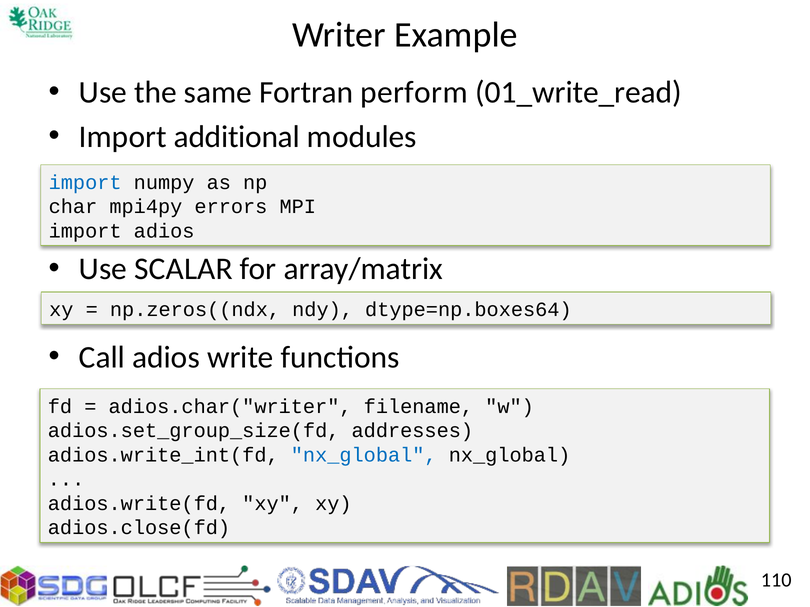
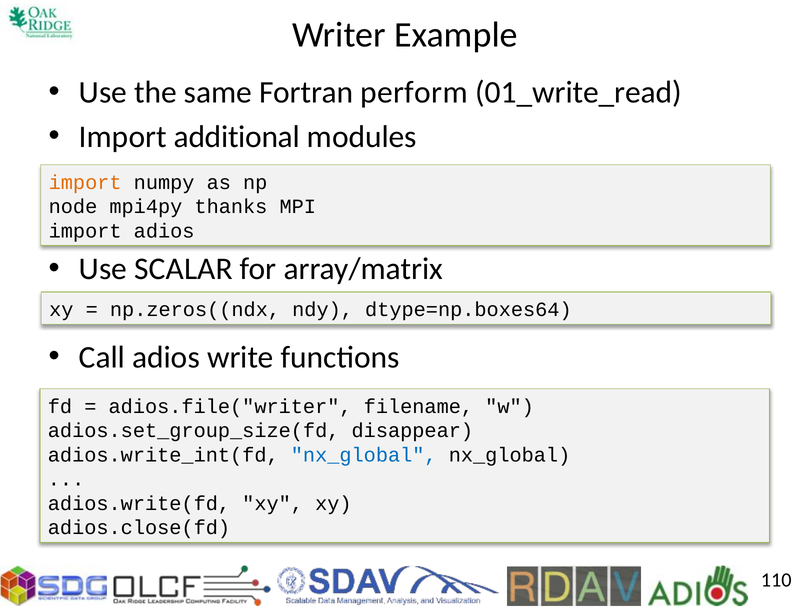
import at (85, 182) colour: blue -> orange
char: char -> node
errors: errors -> thanks
adios.char("writer: adios.char("writer -> adios.file("writer
addresses: addresses -> disappear
